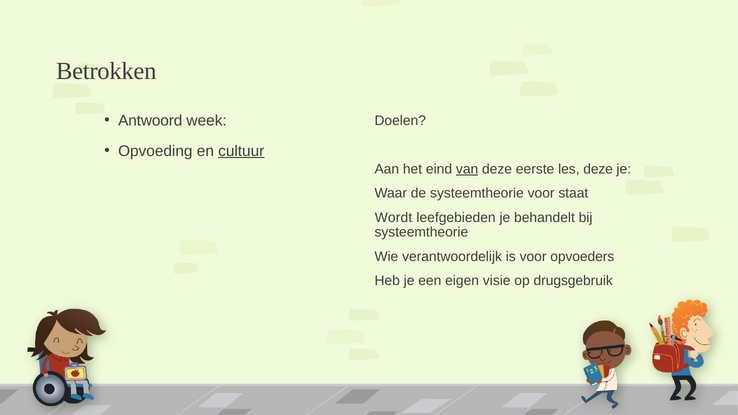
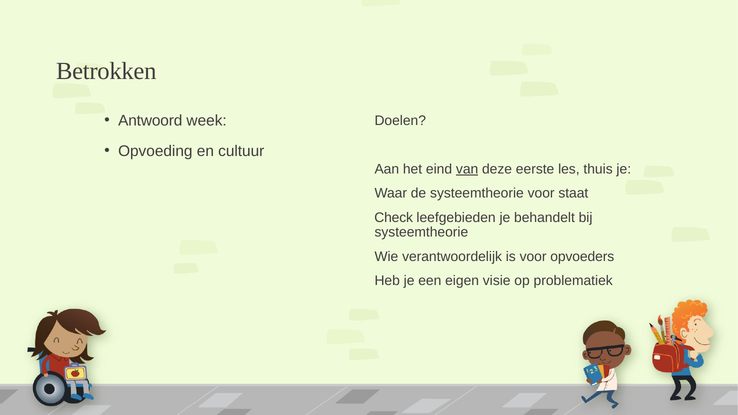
cultuur underline: present -> none
les deze: deze -> thuis
Wordt: Wordt -> Check
drugsgebruik: drugsgebruik -> problematiek
